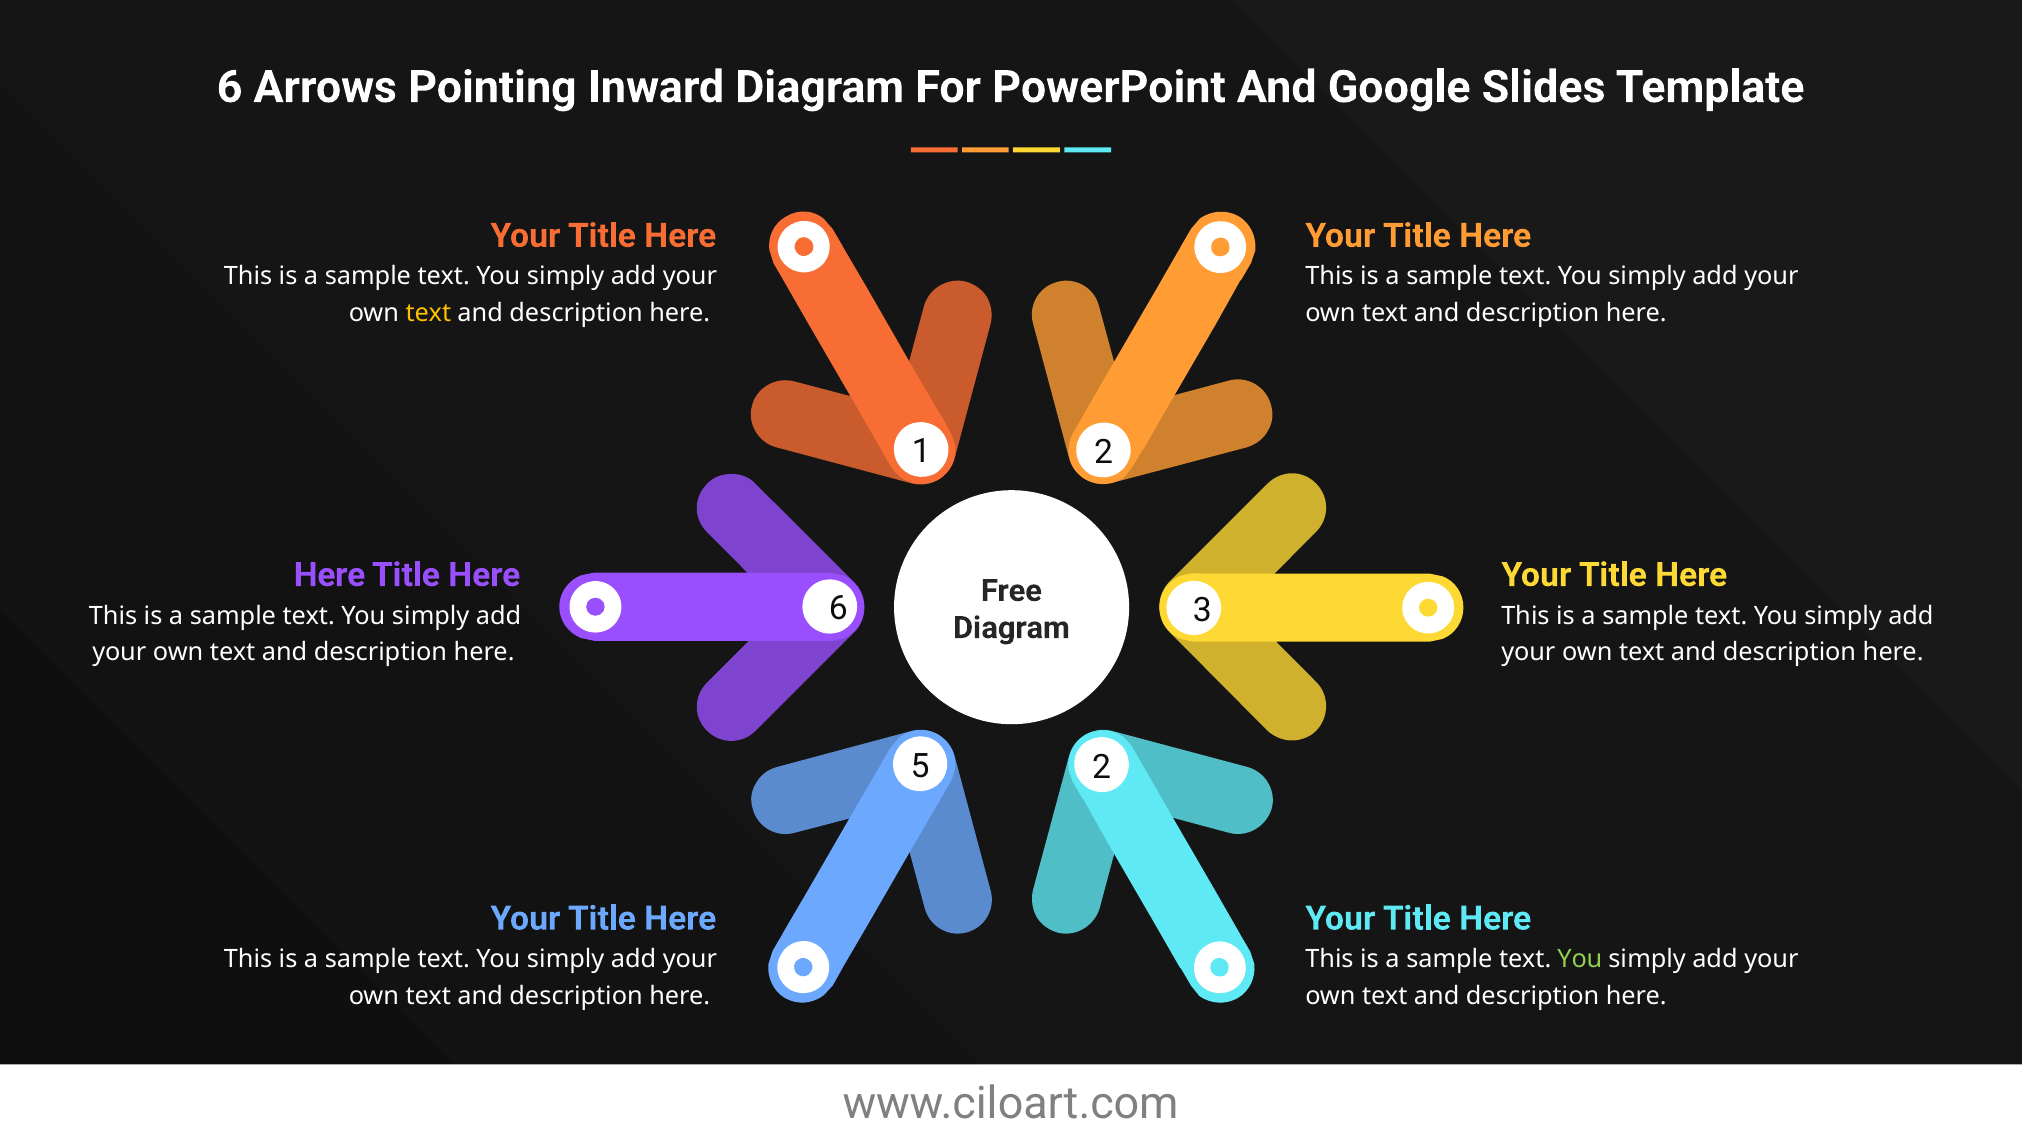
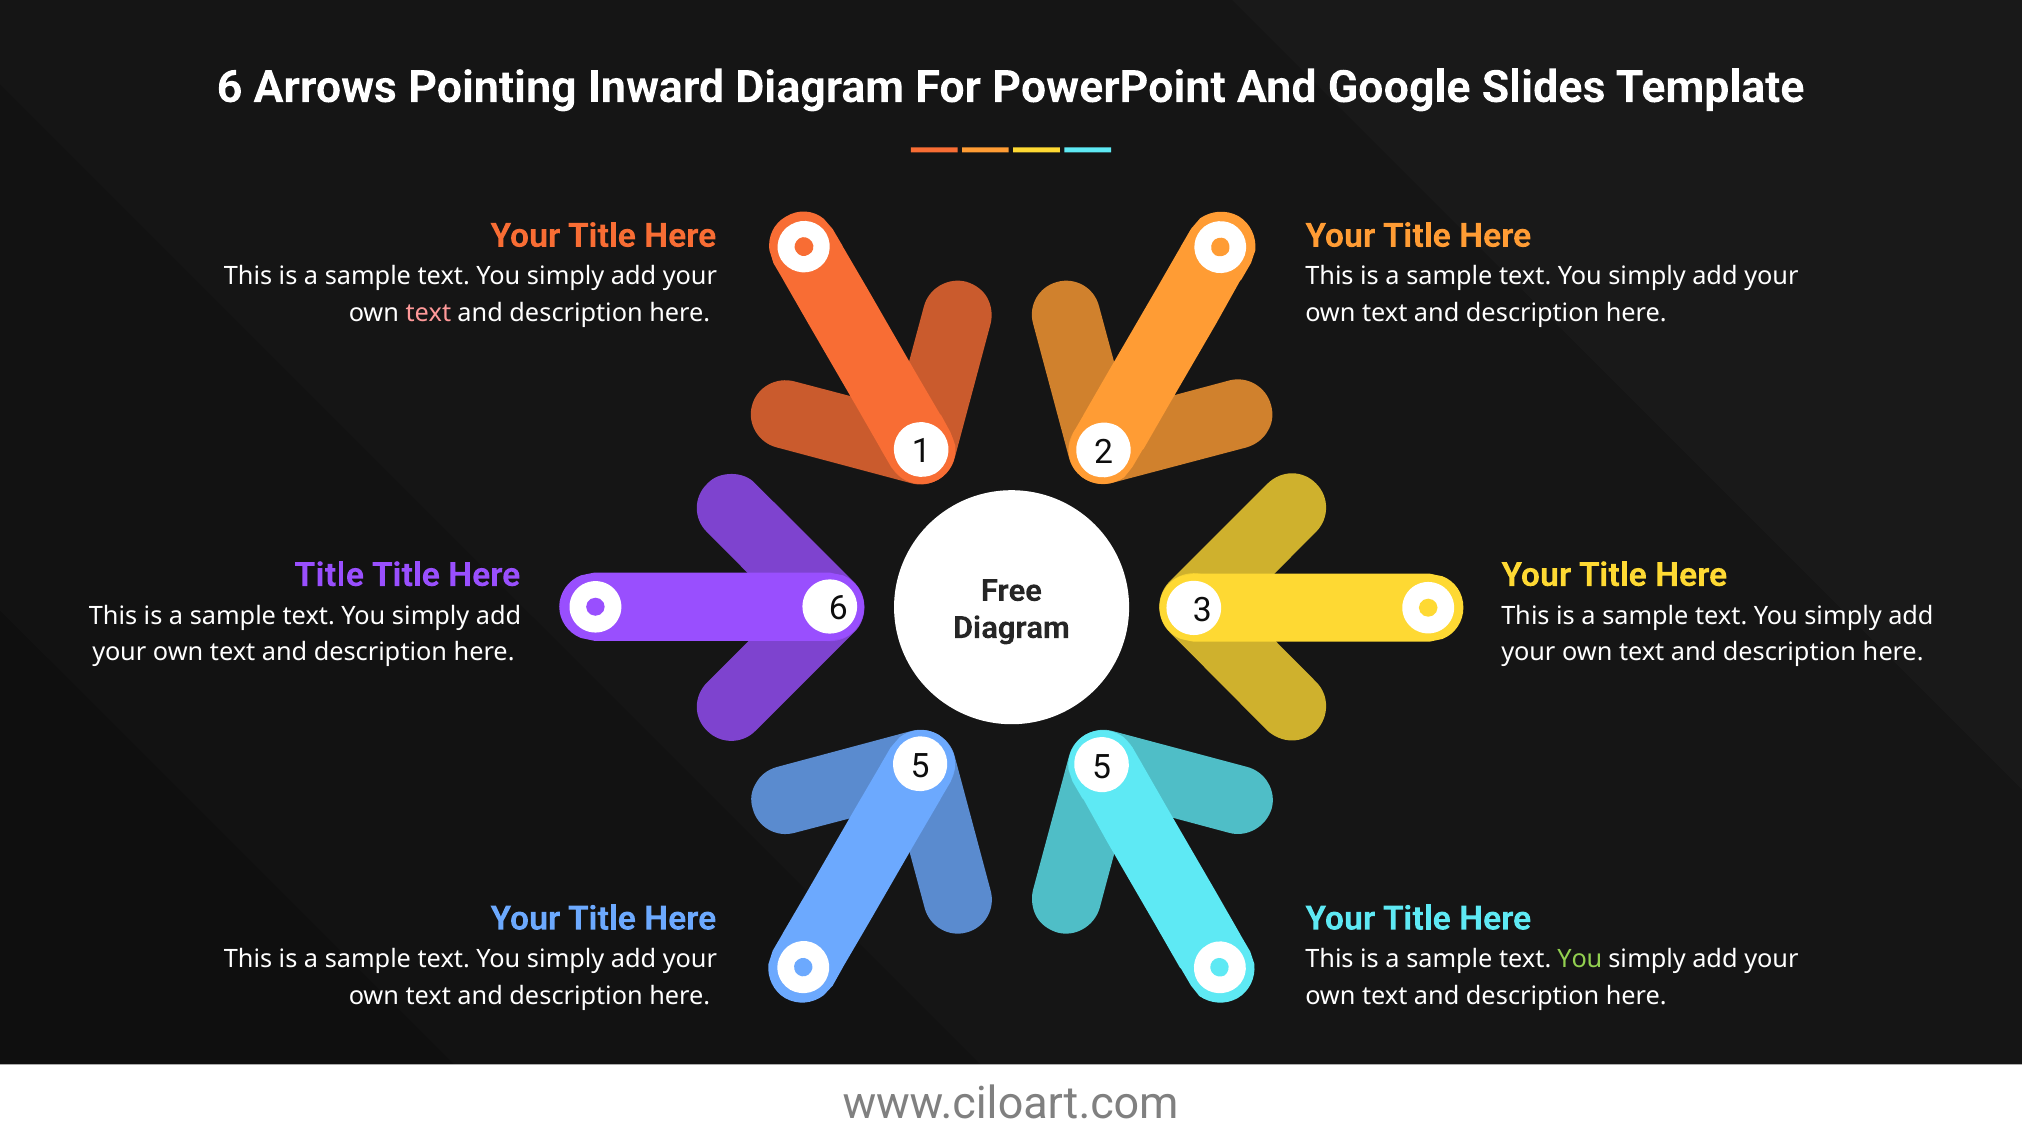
text at (428, 313) colour: yellow -> pink
Here at (330, 575): Here -> Title
5 2: 2 -> 5
